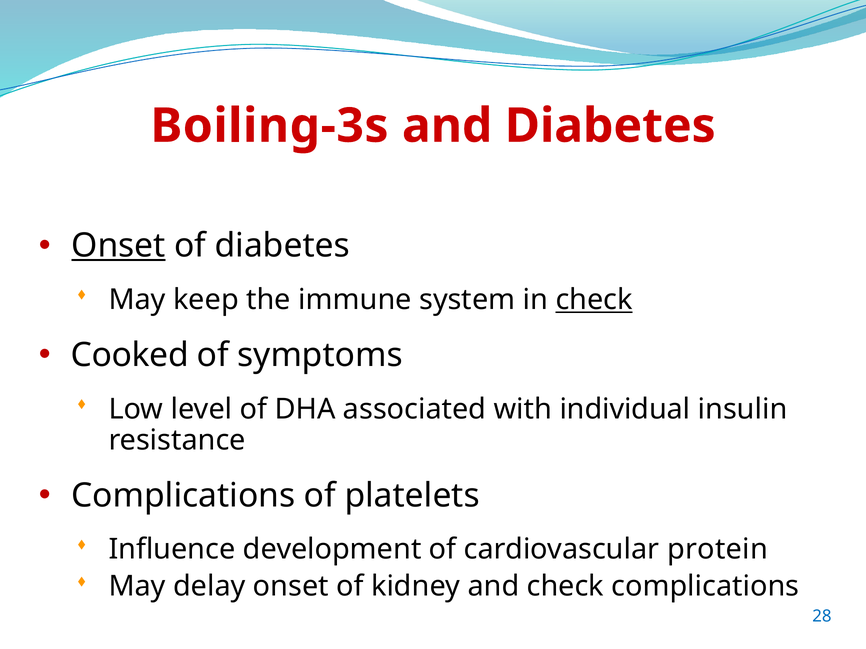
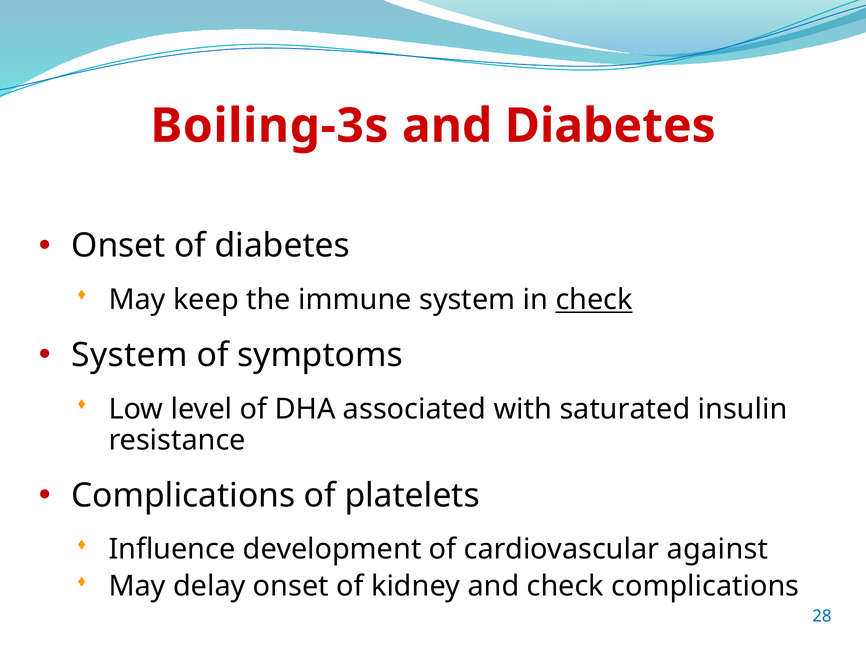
Onset at (118, 246) underline: present -> none
Cooked at (130, 355): Cooked -> System
individual: individual -> saturated
protein: protein -> against
